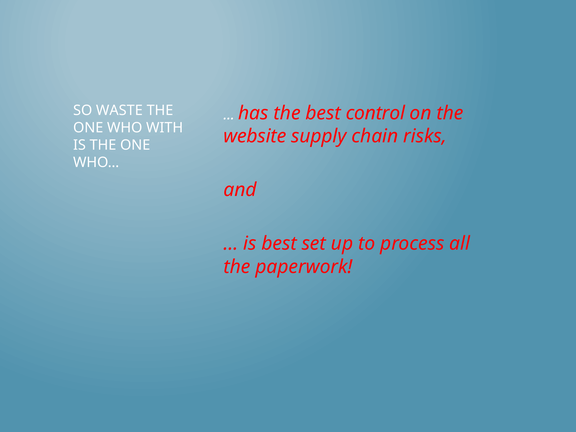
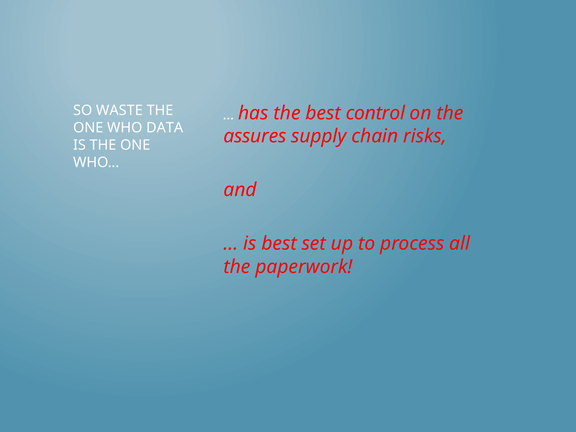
WITH: WITH -> DATA
website: website -> assures
